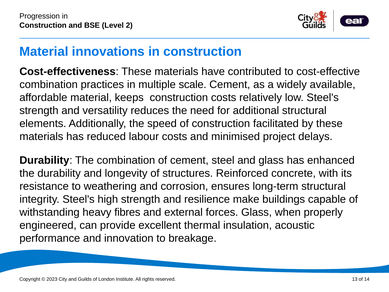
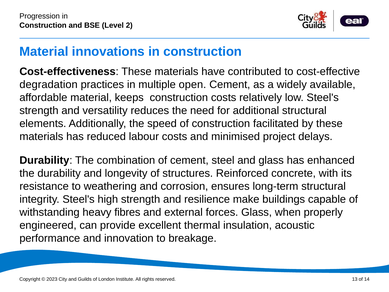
combination at (49, 85): combination -> degradation
scale: scale -> open
